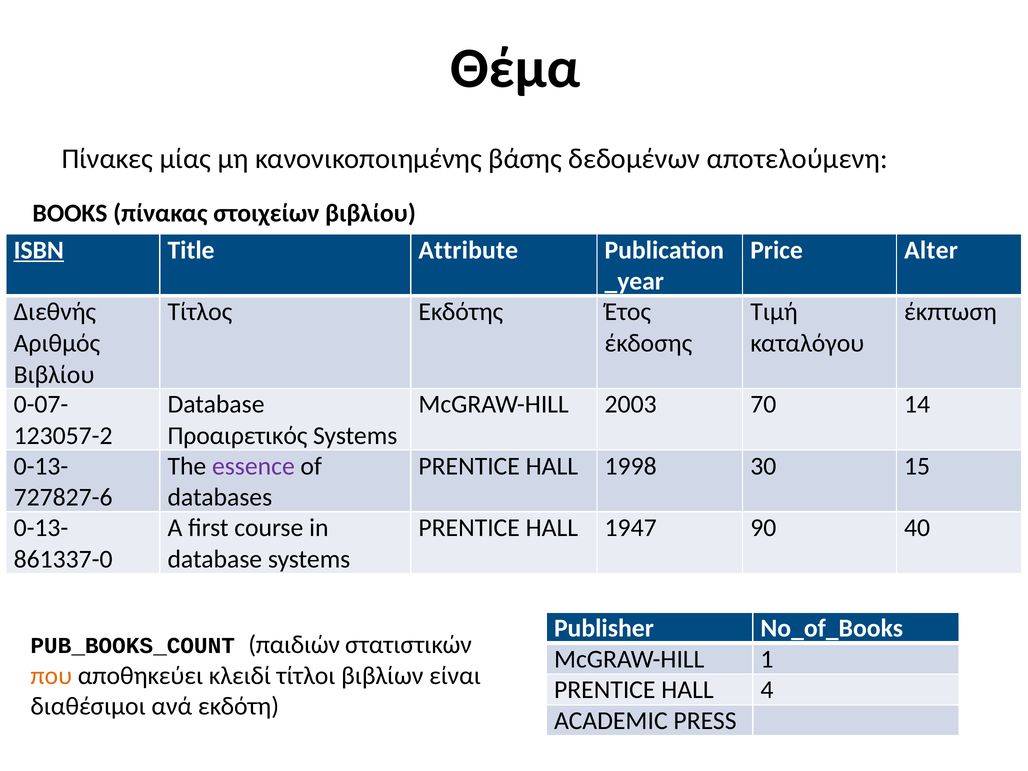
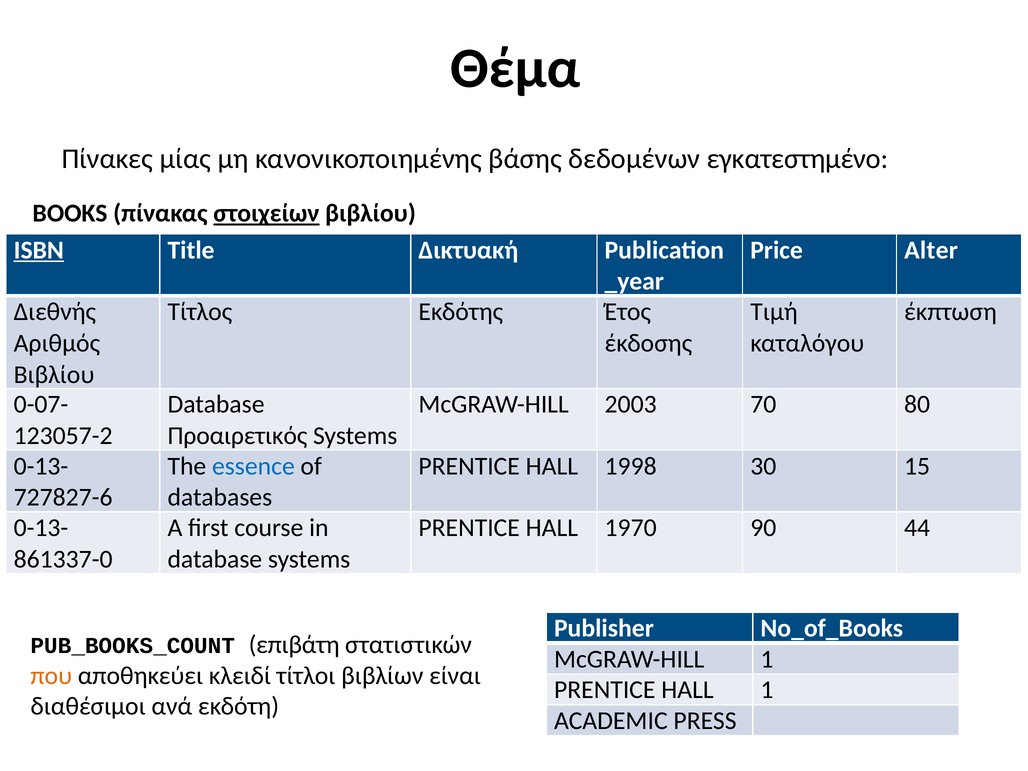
αποτελούμενη: αποτελούμενη -> εγκατεστημένο
στοιχείων underline: none -> present
Attribute: Attribute -> Δικτυακή
14: 14 -> 80
essence colour: purple -> blue
1947: 1947 -> 1970
40: 40 -> 44
παιδιών: παιδιών -> επιβάτη
HALL 4: 4 -> 1
